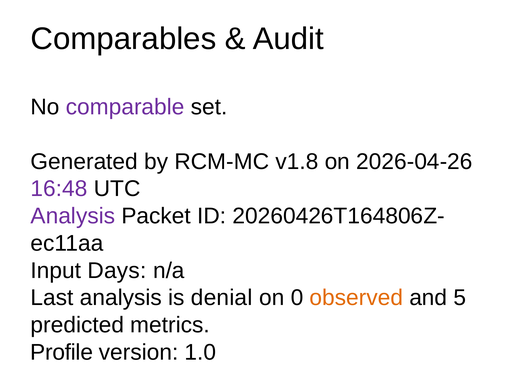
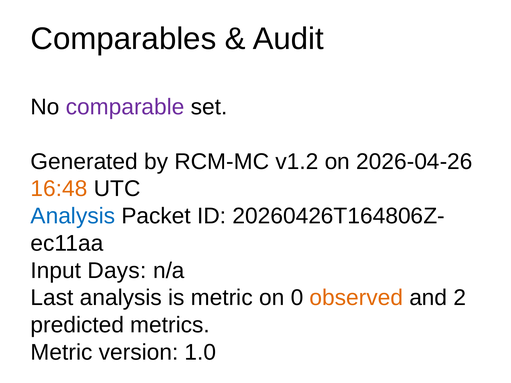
v1.8: v1.8 -> v1.2
16:48 colour: purple -> orange
Analysis at (73, 216) colour: purple -> blue
is denial: denial -> metric
5: 5 -> 2
Profile at (62, 352): Profile -> Metric
